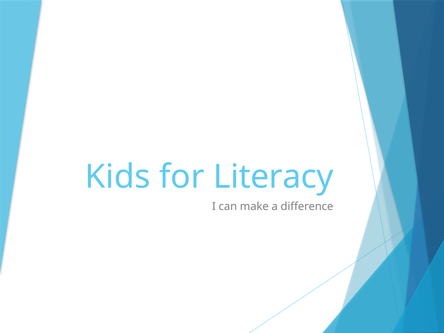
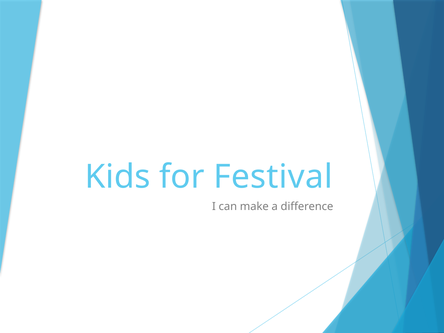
Literacy: Literacy -> Festival
